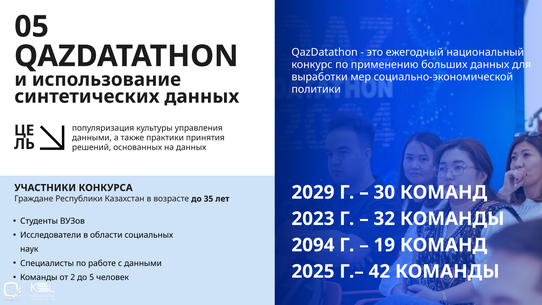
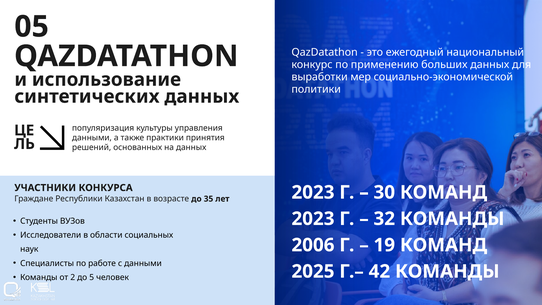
2029 at (313, 192): 2029 -> 2023
2094: 2094 -> 2006
